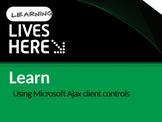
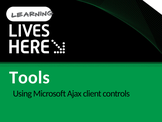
Learn: Learn -> Tools
